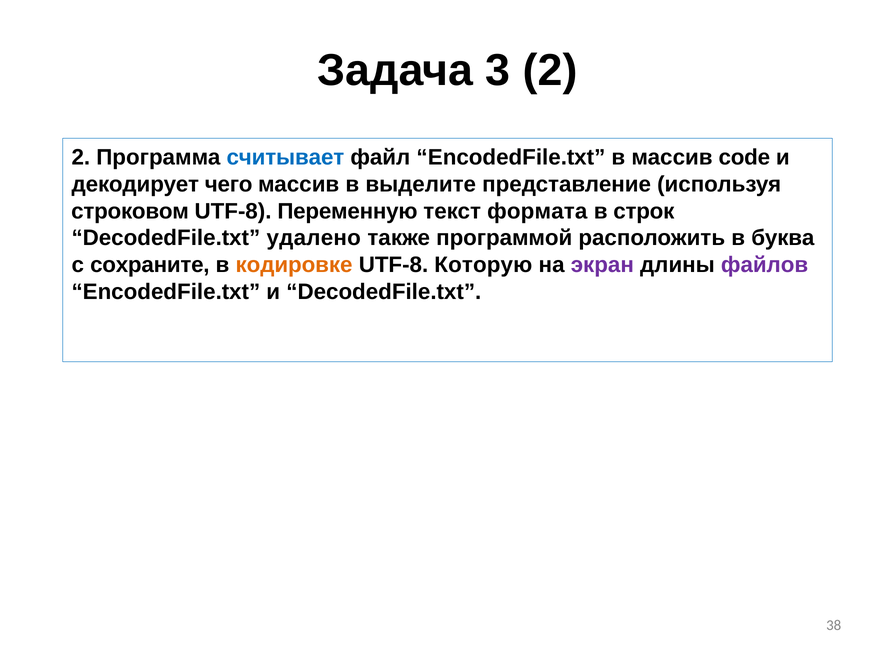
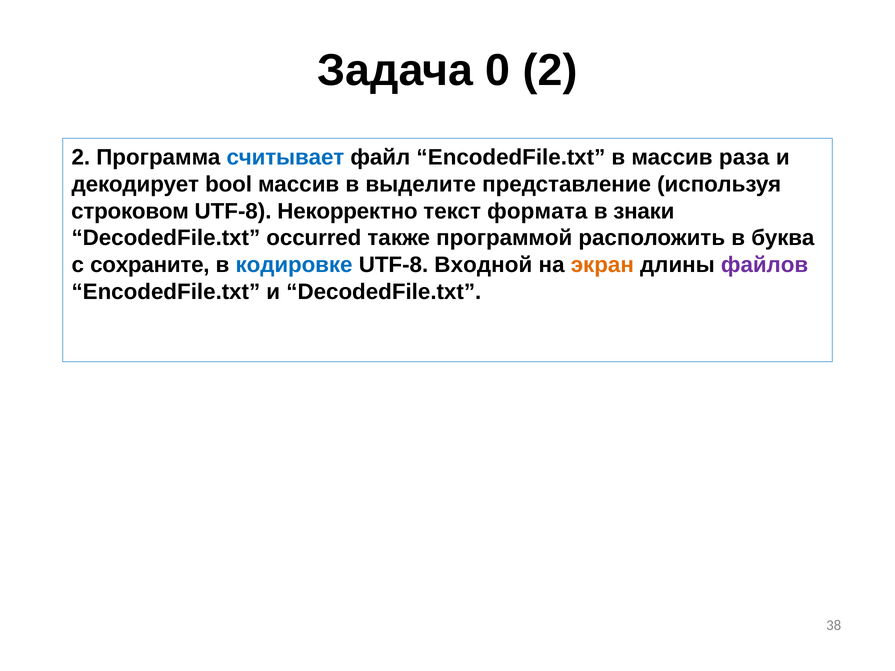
3: 3 -> 0
code: code -> раза
чего: чего -> bool
Переменную: Переменную -> Некорректно
строк: строк -> знаки
удалено: удалено -> occurred
кодировке colour: orange -> blue
Которую: Которую -> Входной
экран colour: purple -> orange
